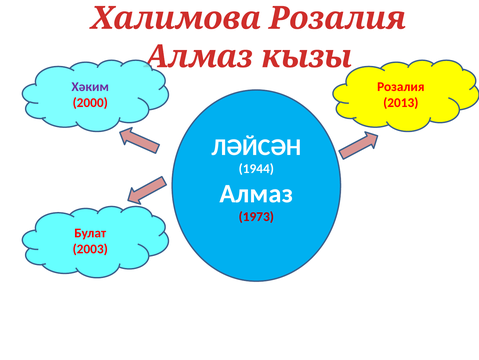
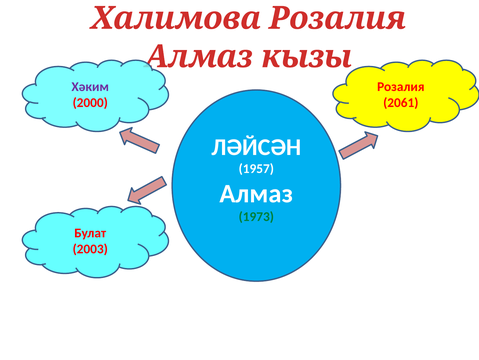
2013: 2013 -> 2061
1944: 1944 -> 1957
1973 colour: red -> green
